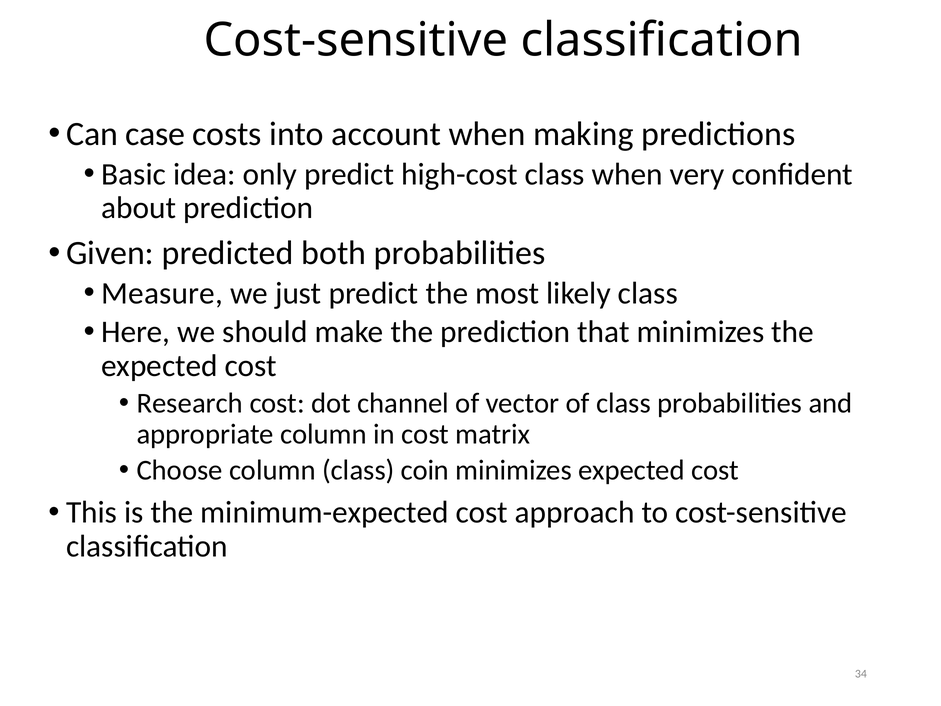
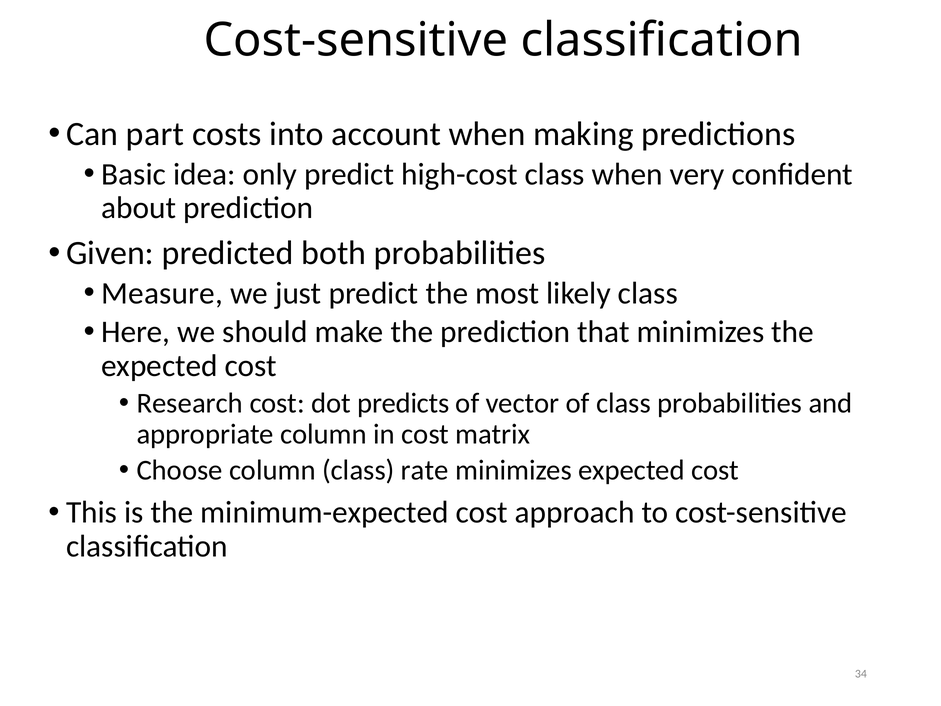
case: case -> part
channel: channel -> predicts
coin: coin -> rate
